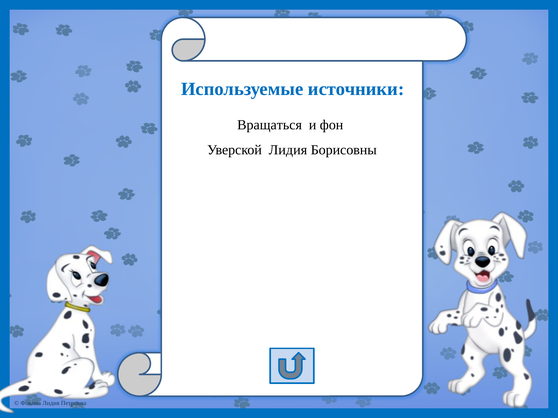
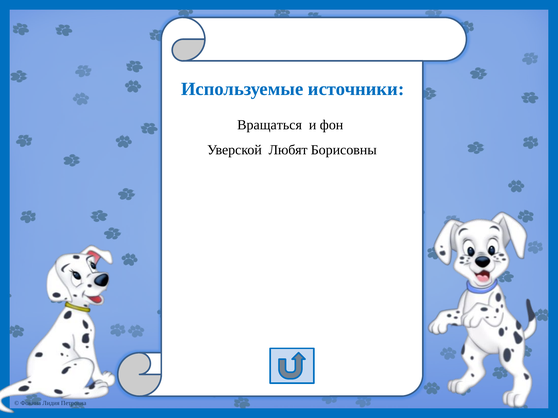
Уверской Лидия: Лидия -> Любят
